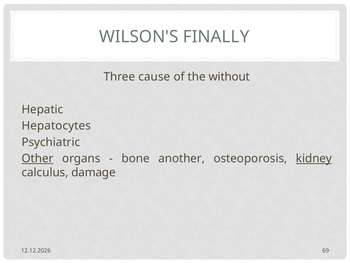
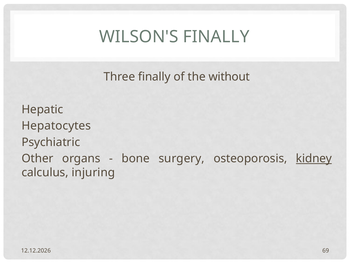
Three cause: cause -> finally
Other underline: present -> none
another: another -> surgery
damage: damage -> injuring
